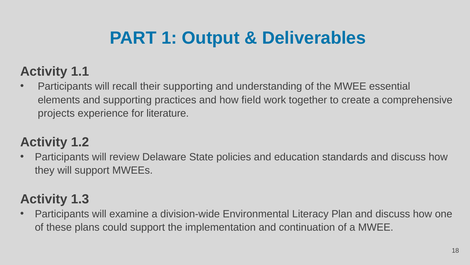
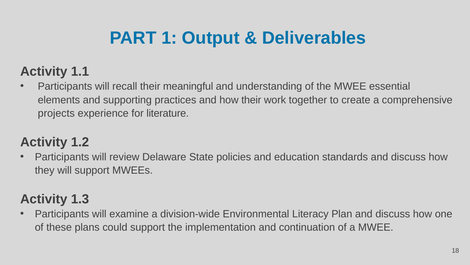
their supporting: supporting -> meaningful
how field: field -> their
